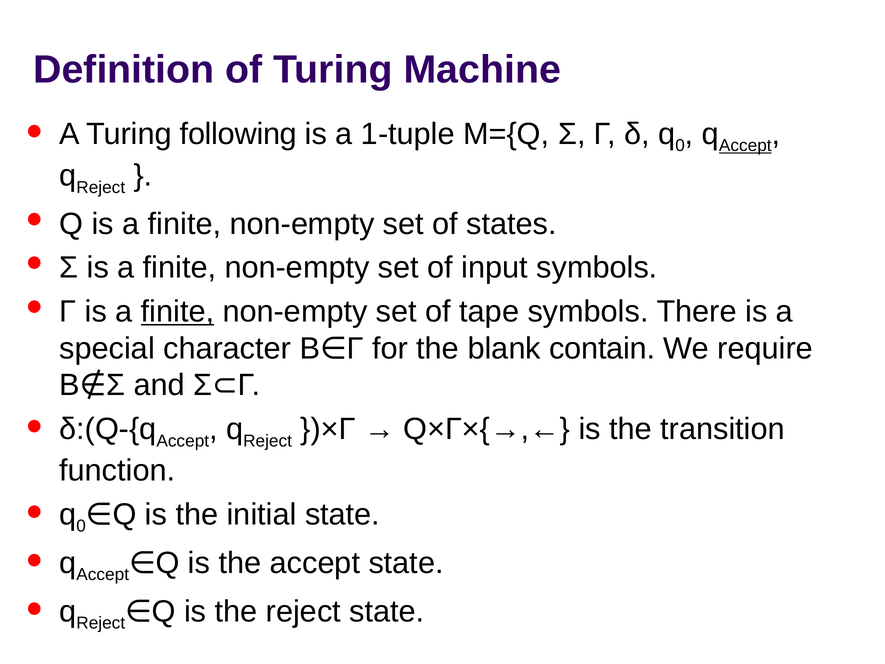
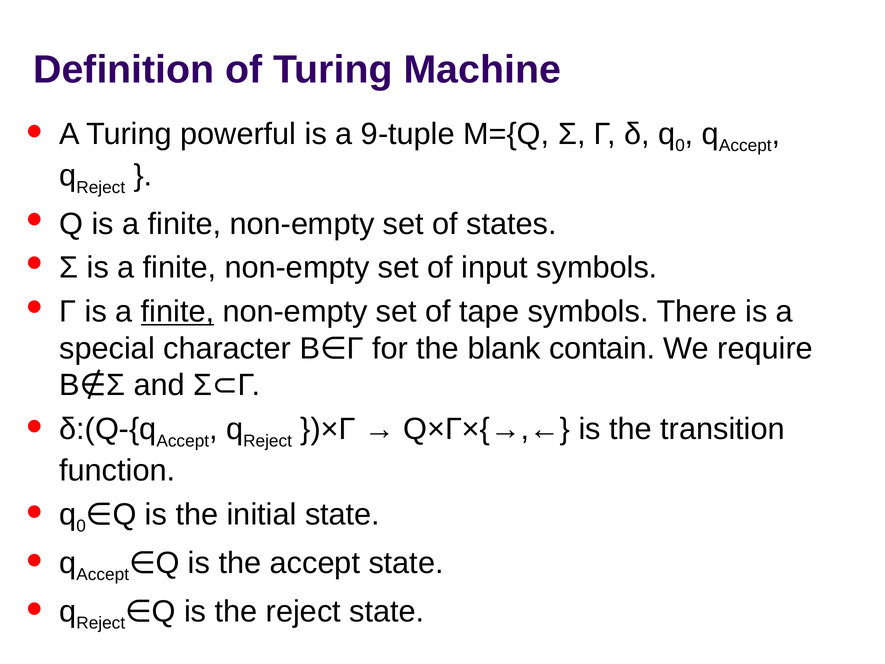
following: following -> powerful
1-tuple: 1-tuple -> 9-tuple
Accept at (745, 146) underline: present -> none
